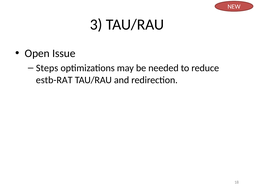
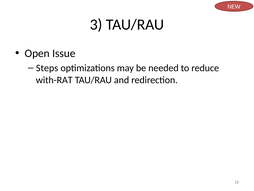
estb-RAT: estb-RAT -> with-RAT
